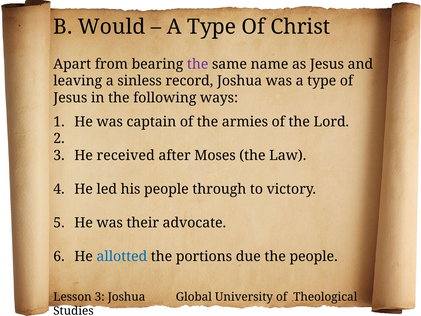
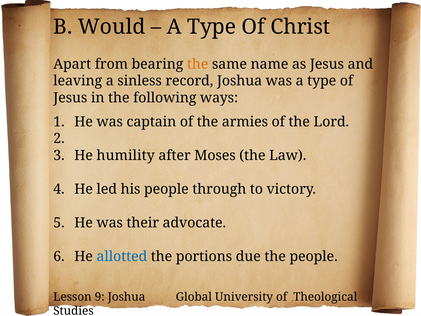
the at (198, 64) colour: purple -> orange
received: received -> humility
Lesson 3: 3 -> 9
